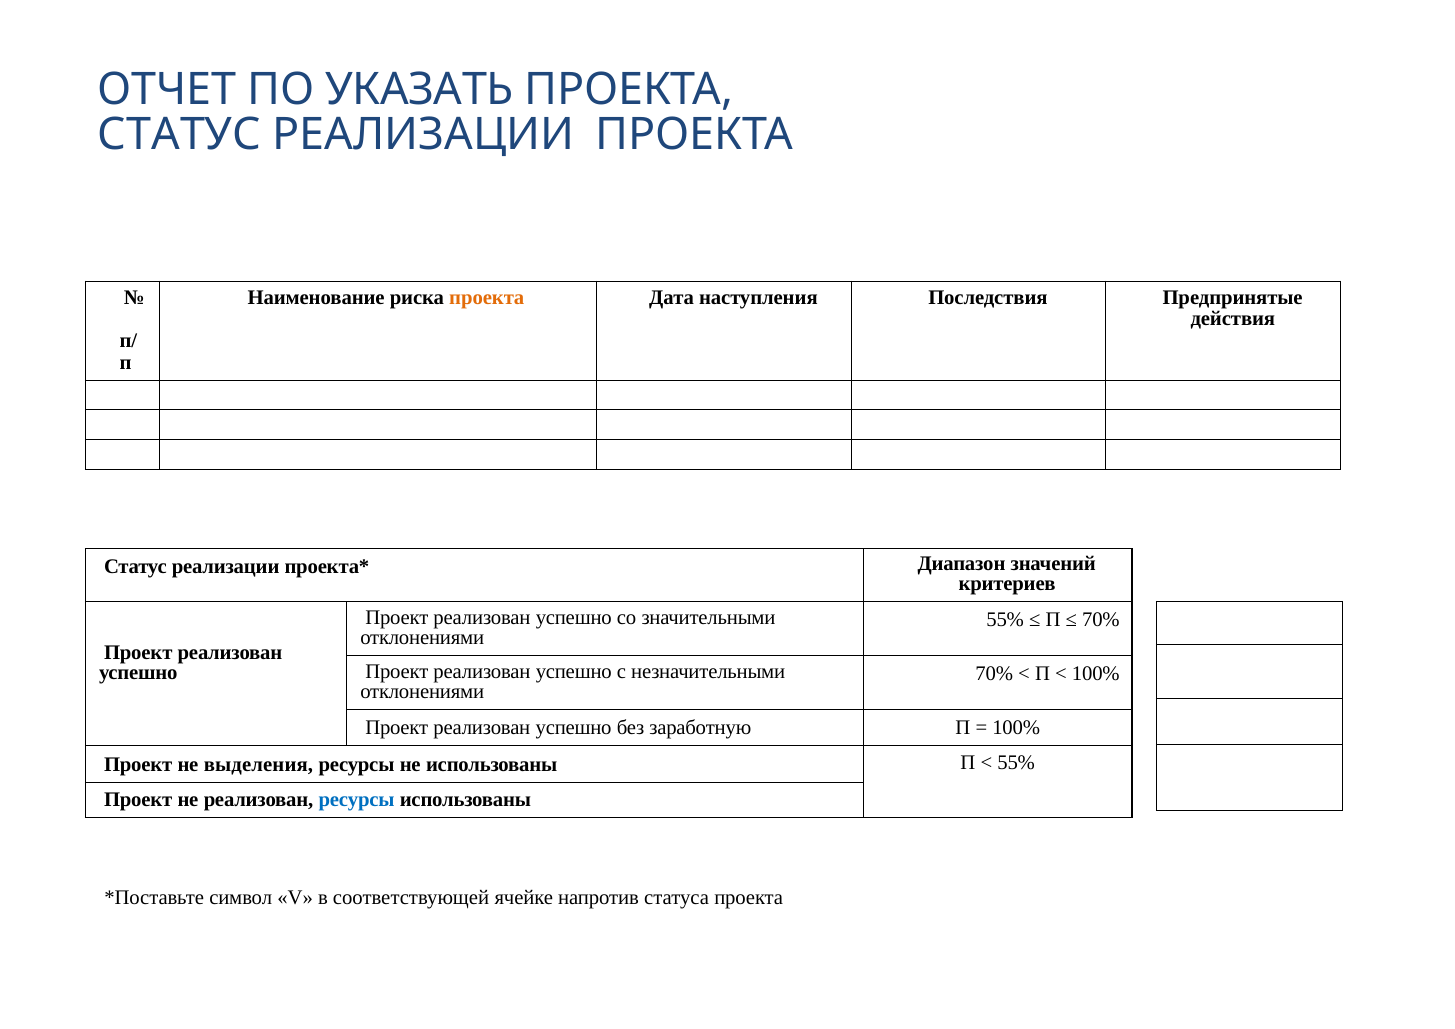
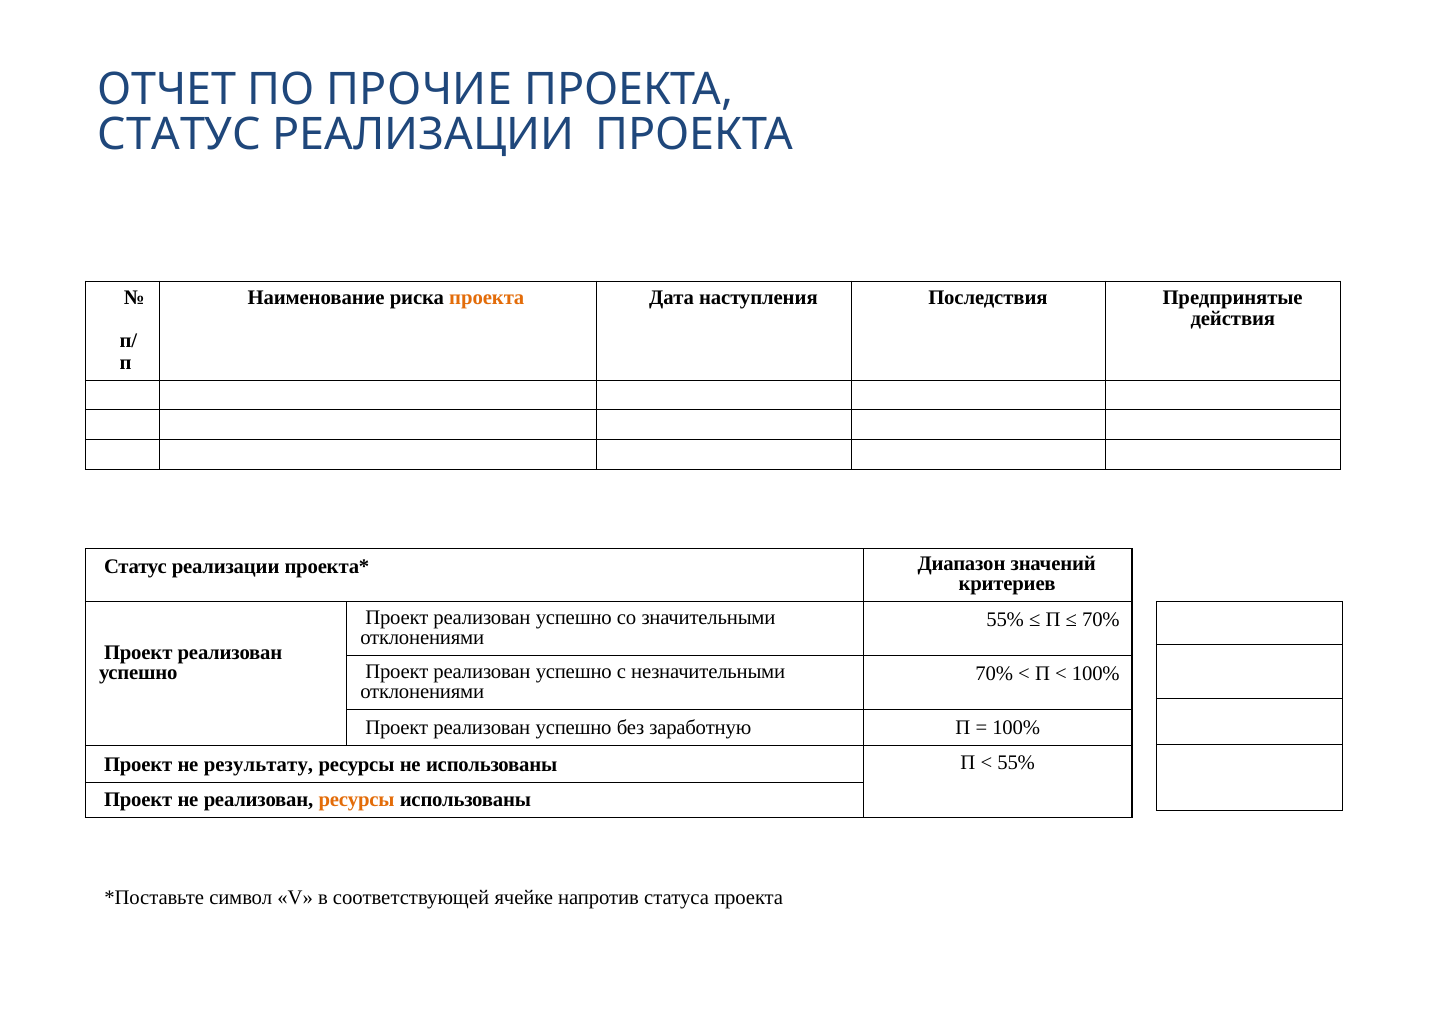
УКАЗАТЬ: УКАЗАТЬ -> ПРОЧИЕ
выделения: выделения -> результату
ресурсы at (357, 800) colour: blue -> orange
